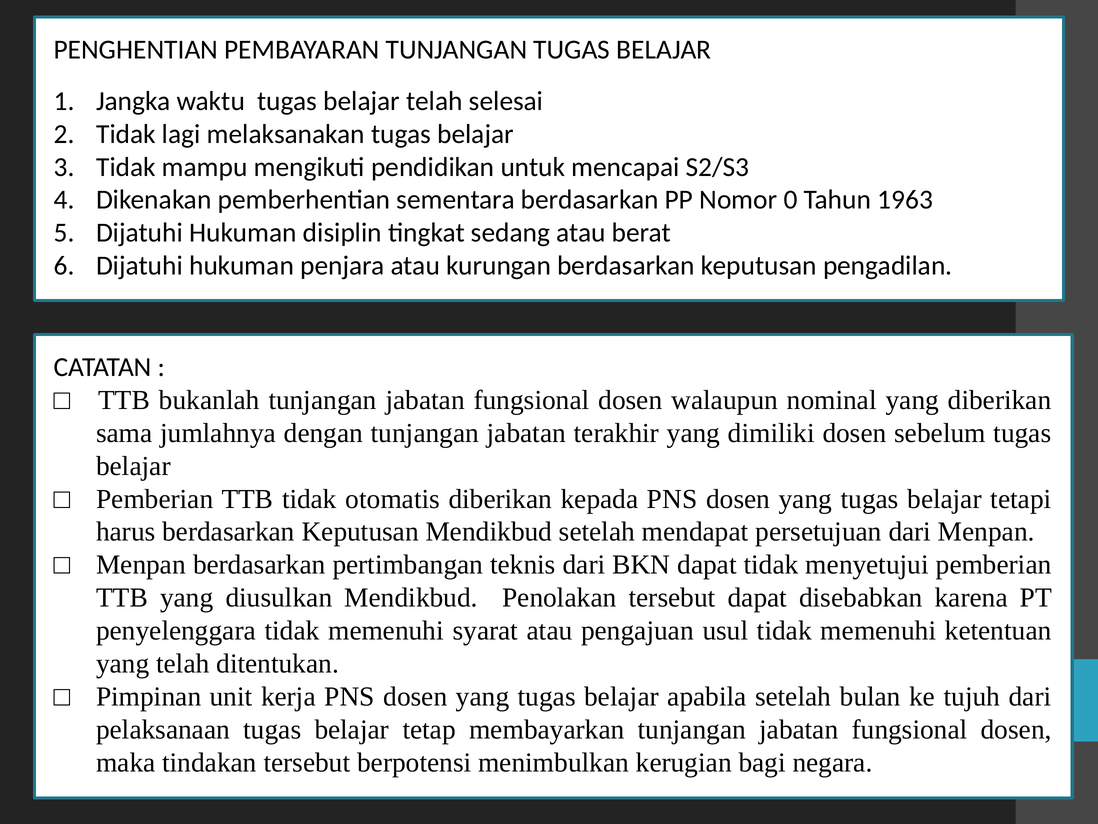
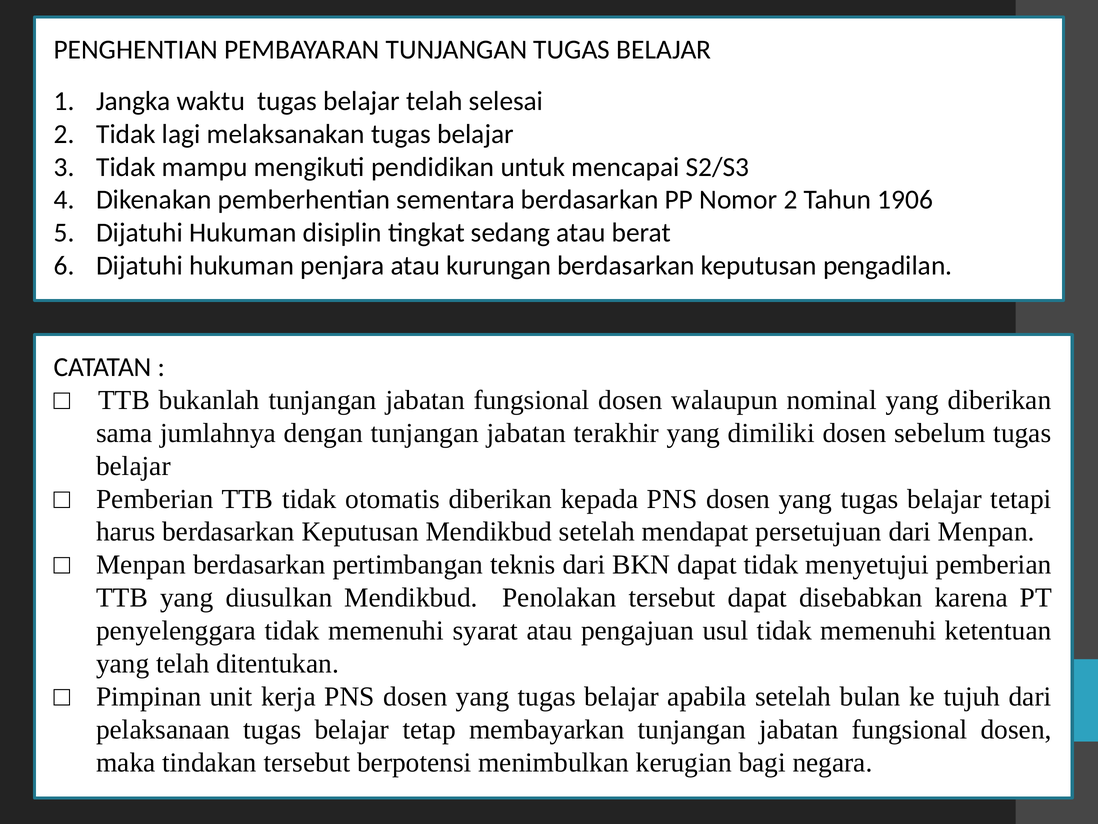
Nomor 0: 0 -> 2
1963: 1963 -> 1906
